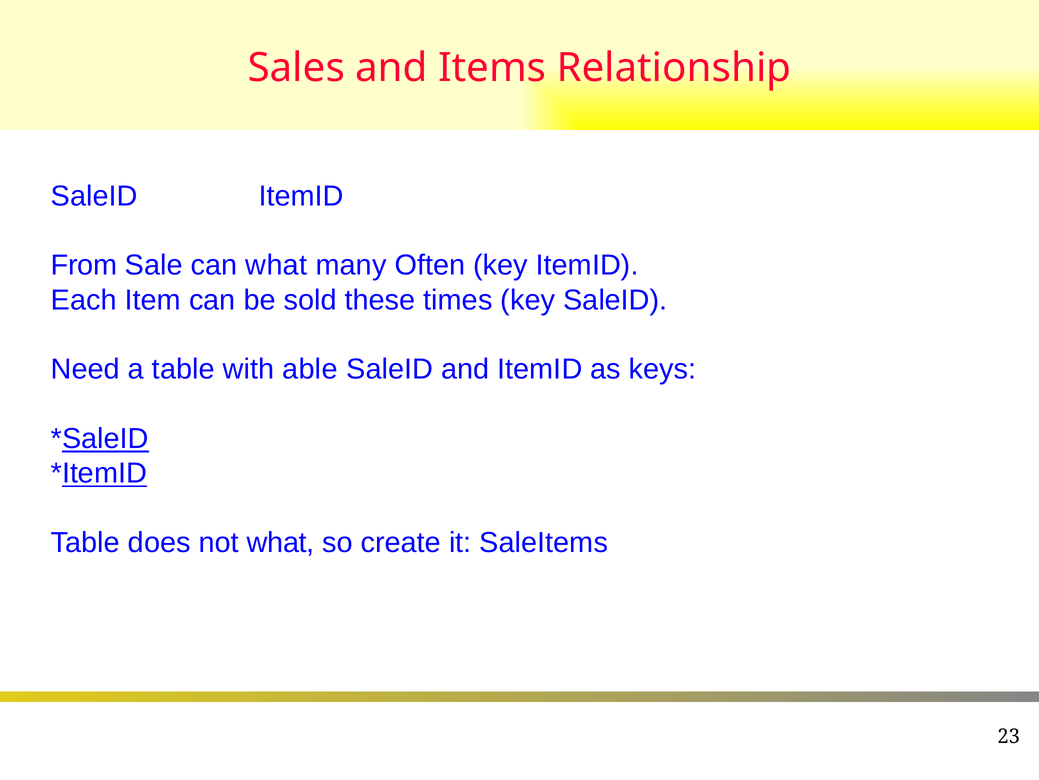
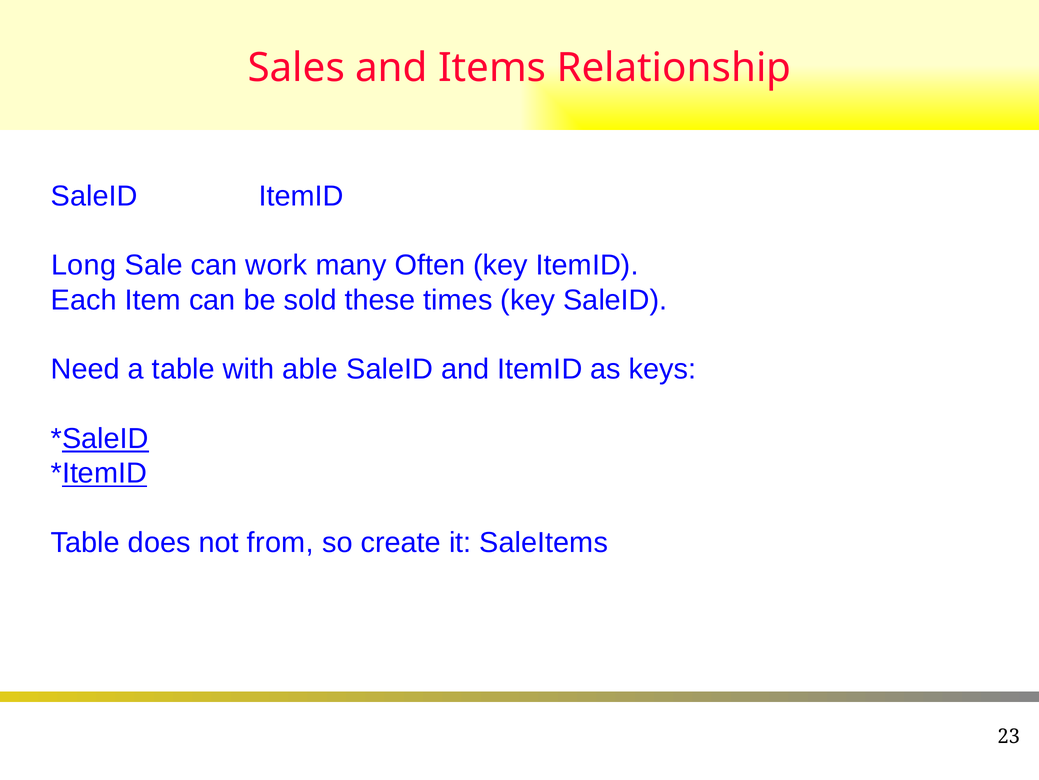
From: From -> Long
can what: what -> work
not what: what -> from
